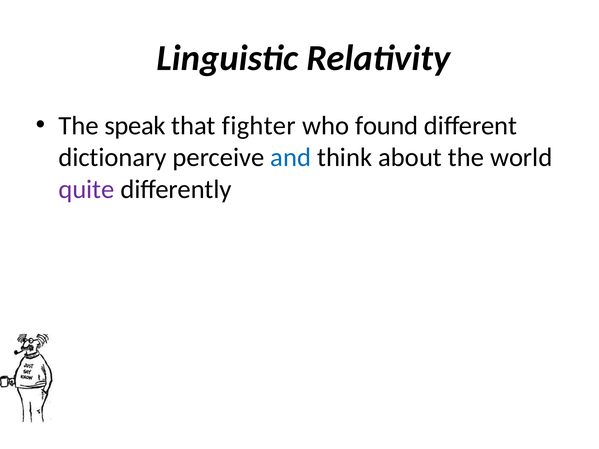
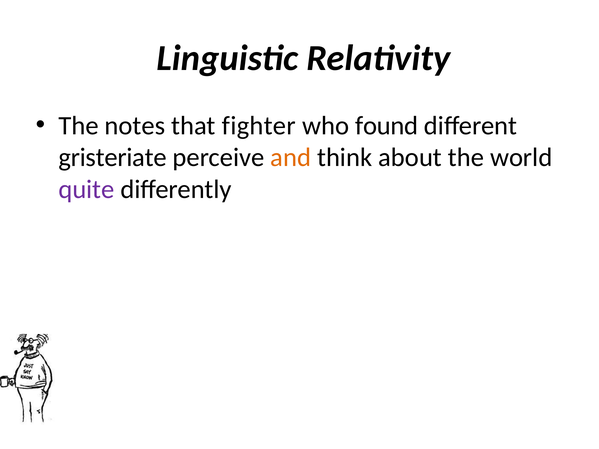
speak: speak -> notes
dictionary: dictionary -> gristeriate
and colour: blue -> orange
